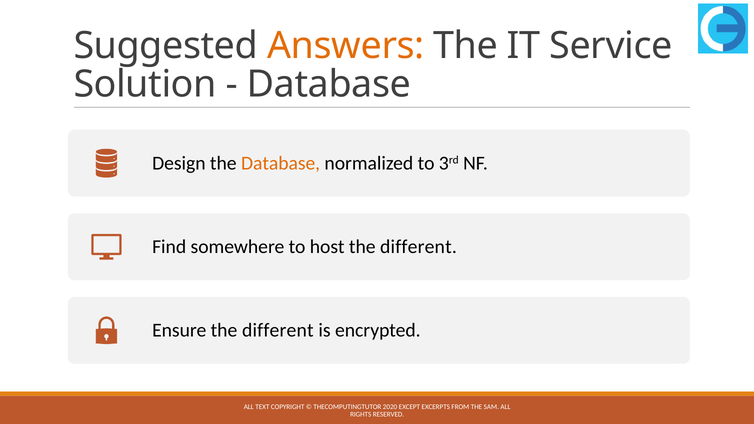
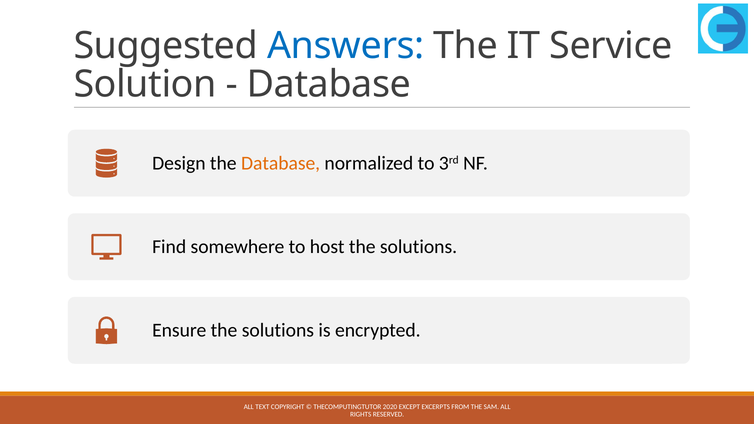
Answers colour: orange -> blue
different at (418, 247): different -> solutions
different at (278, 330): different -> solutions
